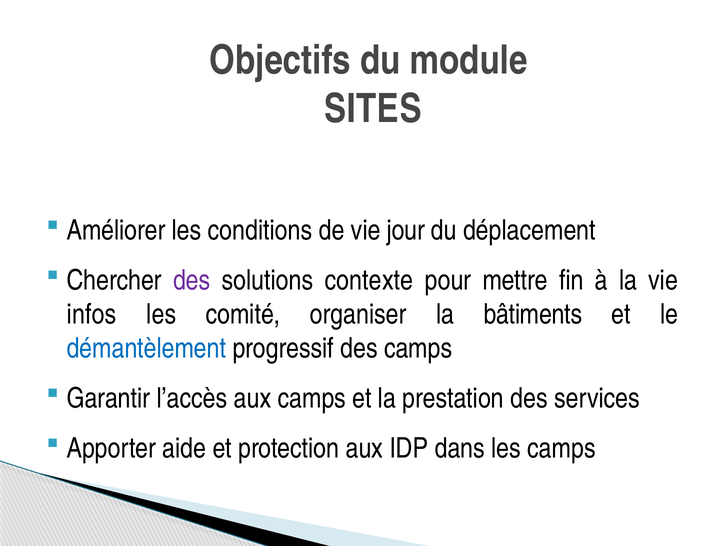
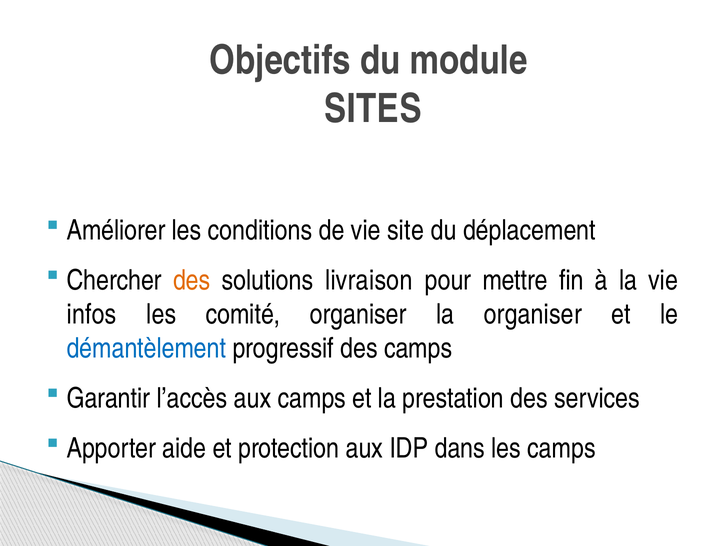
jour: jour -> site
des at (192, 280) colour: purple -> orange
contexte: contexte -> livraison
la bâtiments: bâtiments -> organiser
